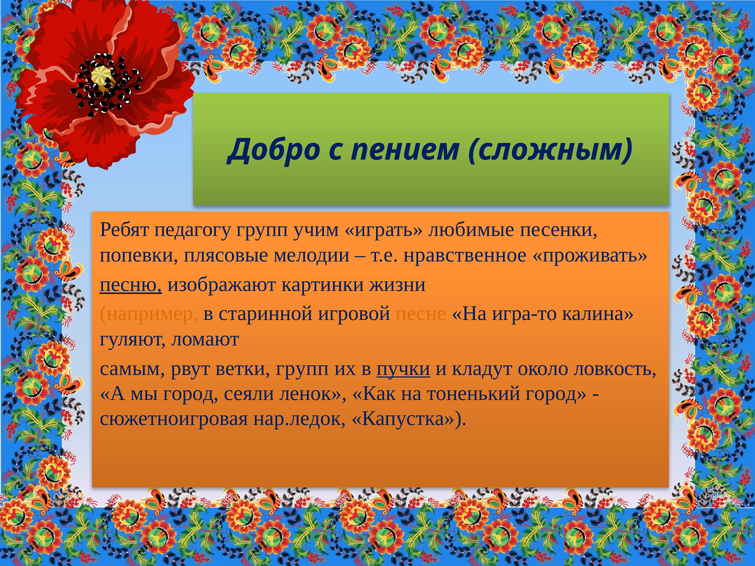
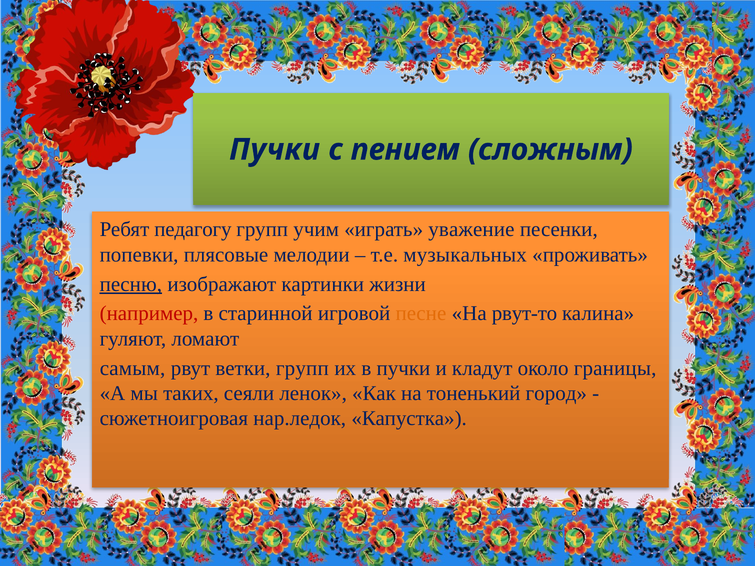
Добро at (275, 150): Добро -> Пучки
любимые: любимые -> уважение
нравственное: нравственное -> музыкальных
например colour: orange -> red
игра-то: игра-то -> рвут-то
пучки at (403, 368) underline: present -> none
ловкость: ловкость -> границы
мы город: город -> таких
